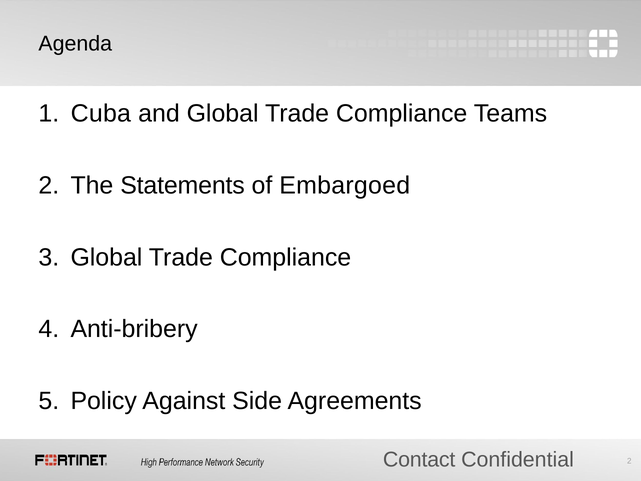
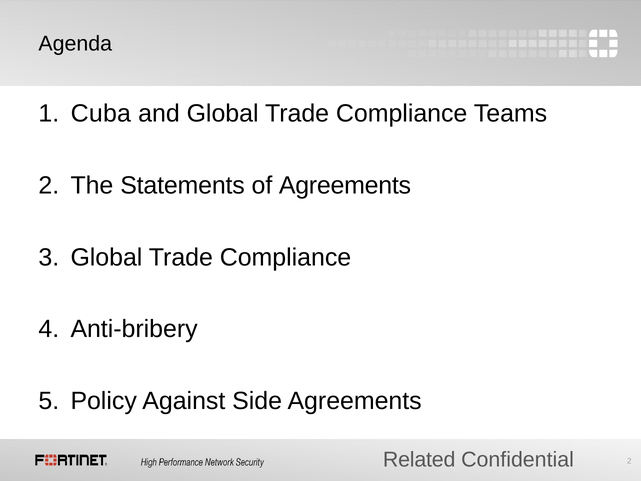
of Embargoed: Embargoed -> Agreements
Contact: Contact -> Related
